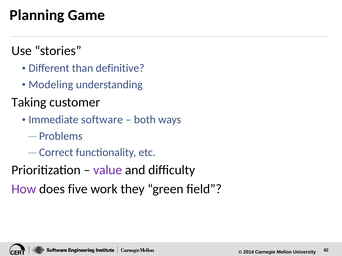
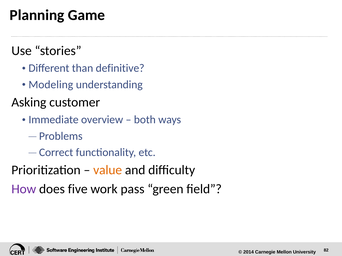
Taking: Taking -> Asking
software: software -> overview
value colour: purple -> orange
they: they -> pass
